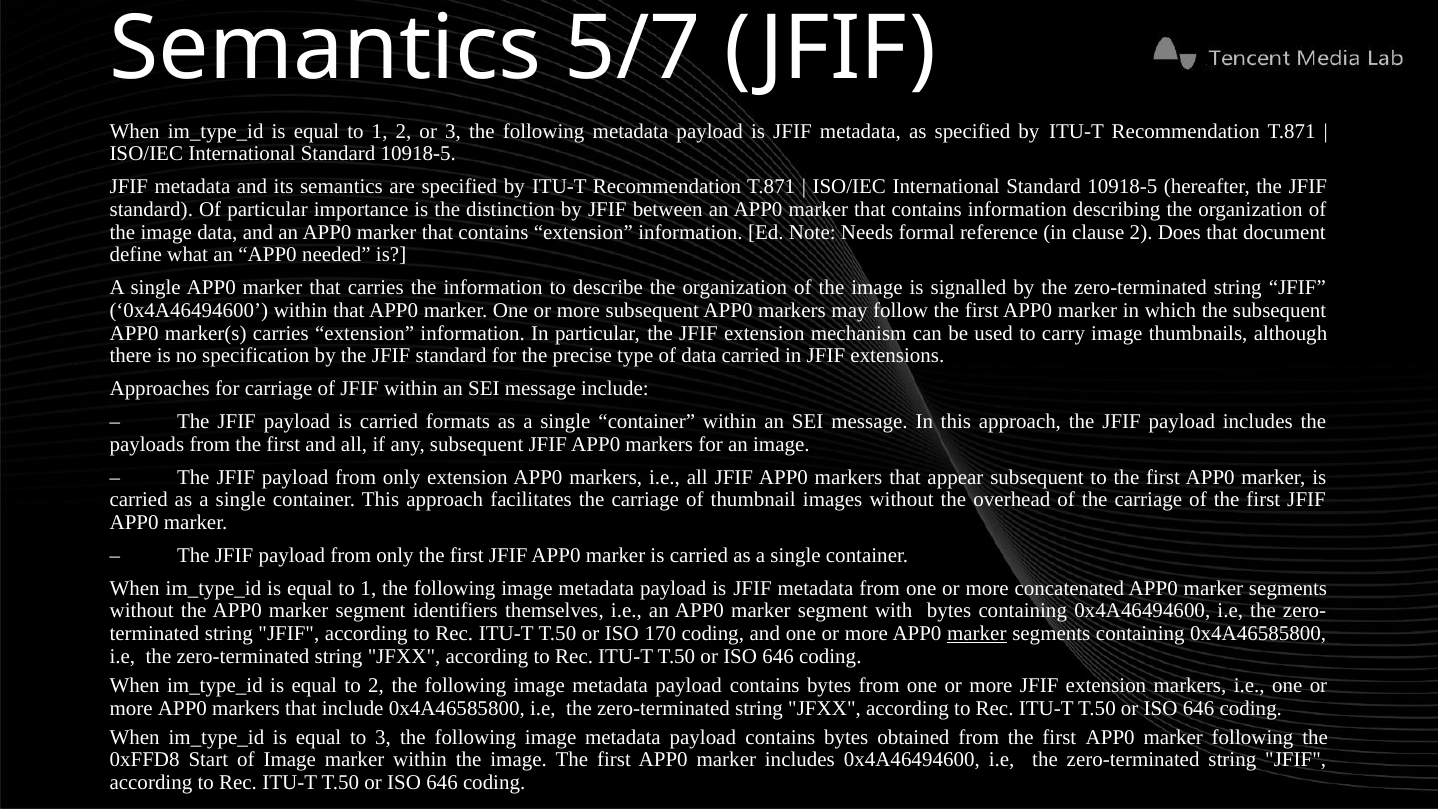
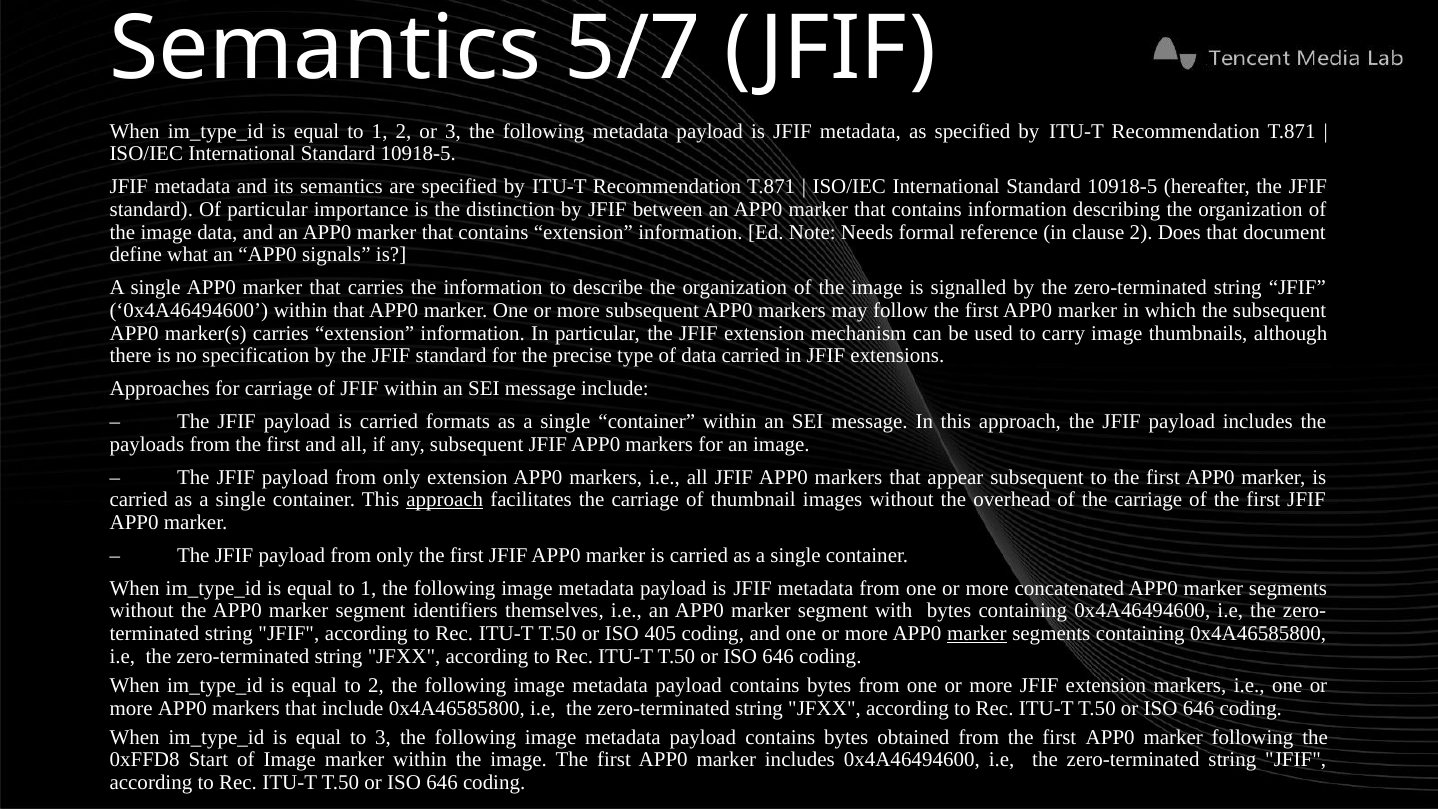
needed: needed -> signals
approach at (445, 500) underline: none -> present
170: 170 -> 405
